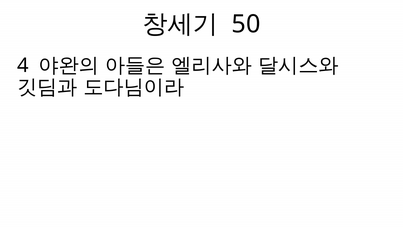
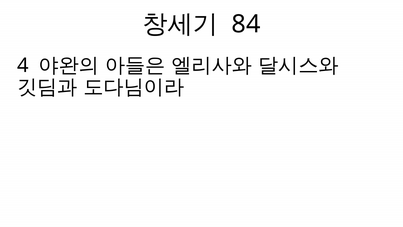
50: 50 -> 84
